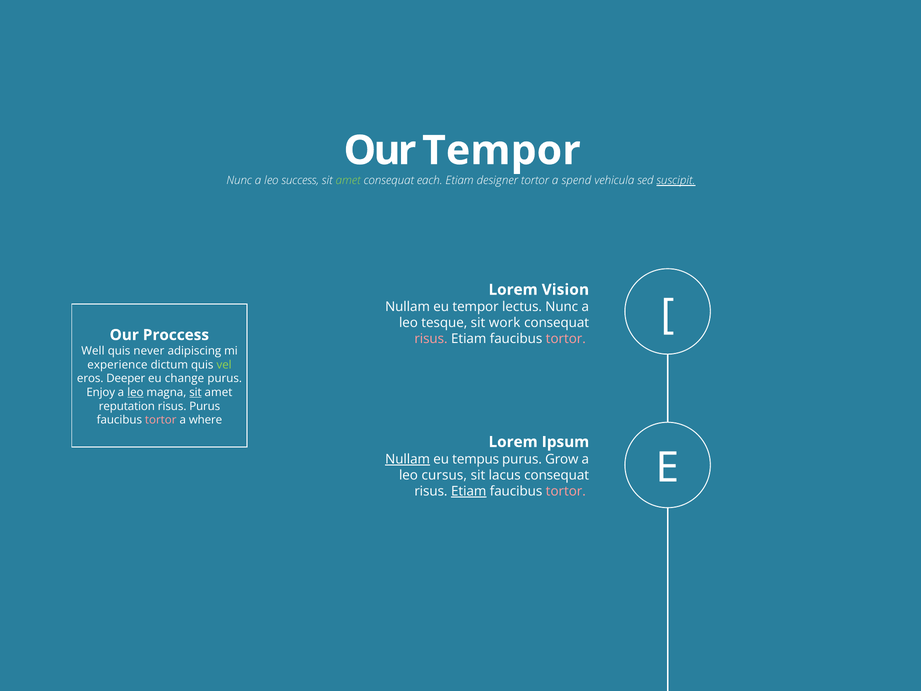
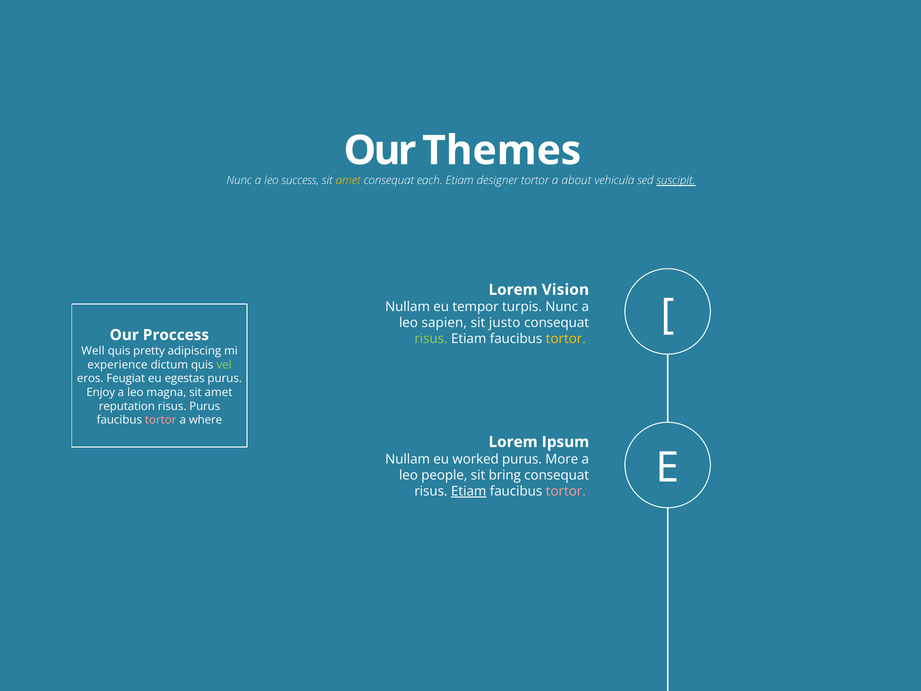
Our Tempor: Tempor -> Themes
amet at (348, 180) colour: light green -> yellow
spend: spend -> about
lectus: lectus -> turpis
tesque: tesque -> sapien
work: work -> justo
risus at (431, 339) colour: pink -> light green
tortor at (566, 339) colour: pink -> yellow
never: never -> pretty
Deeper: Deeper -> Feugiat
change: change -> egestas
leo at (135, 392) underline: present -> none
sit at (195, 392) underline: present -> none
Nullam at (408, 459) underline: present -> none
tempus: tempus -> worked
Grow: Grow -> More
cursus: cursus -> people
lacus: lacus -> bring
